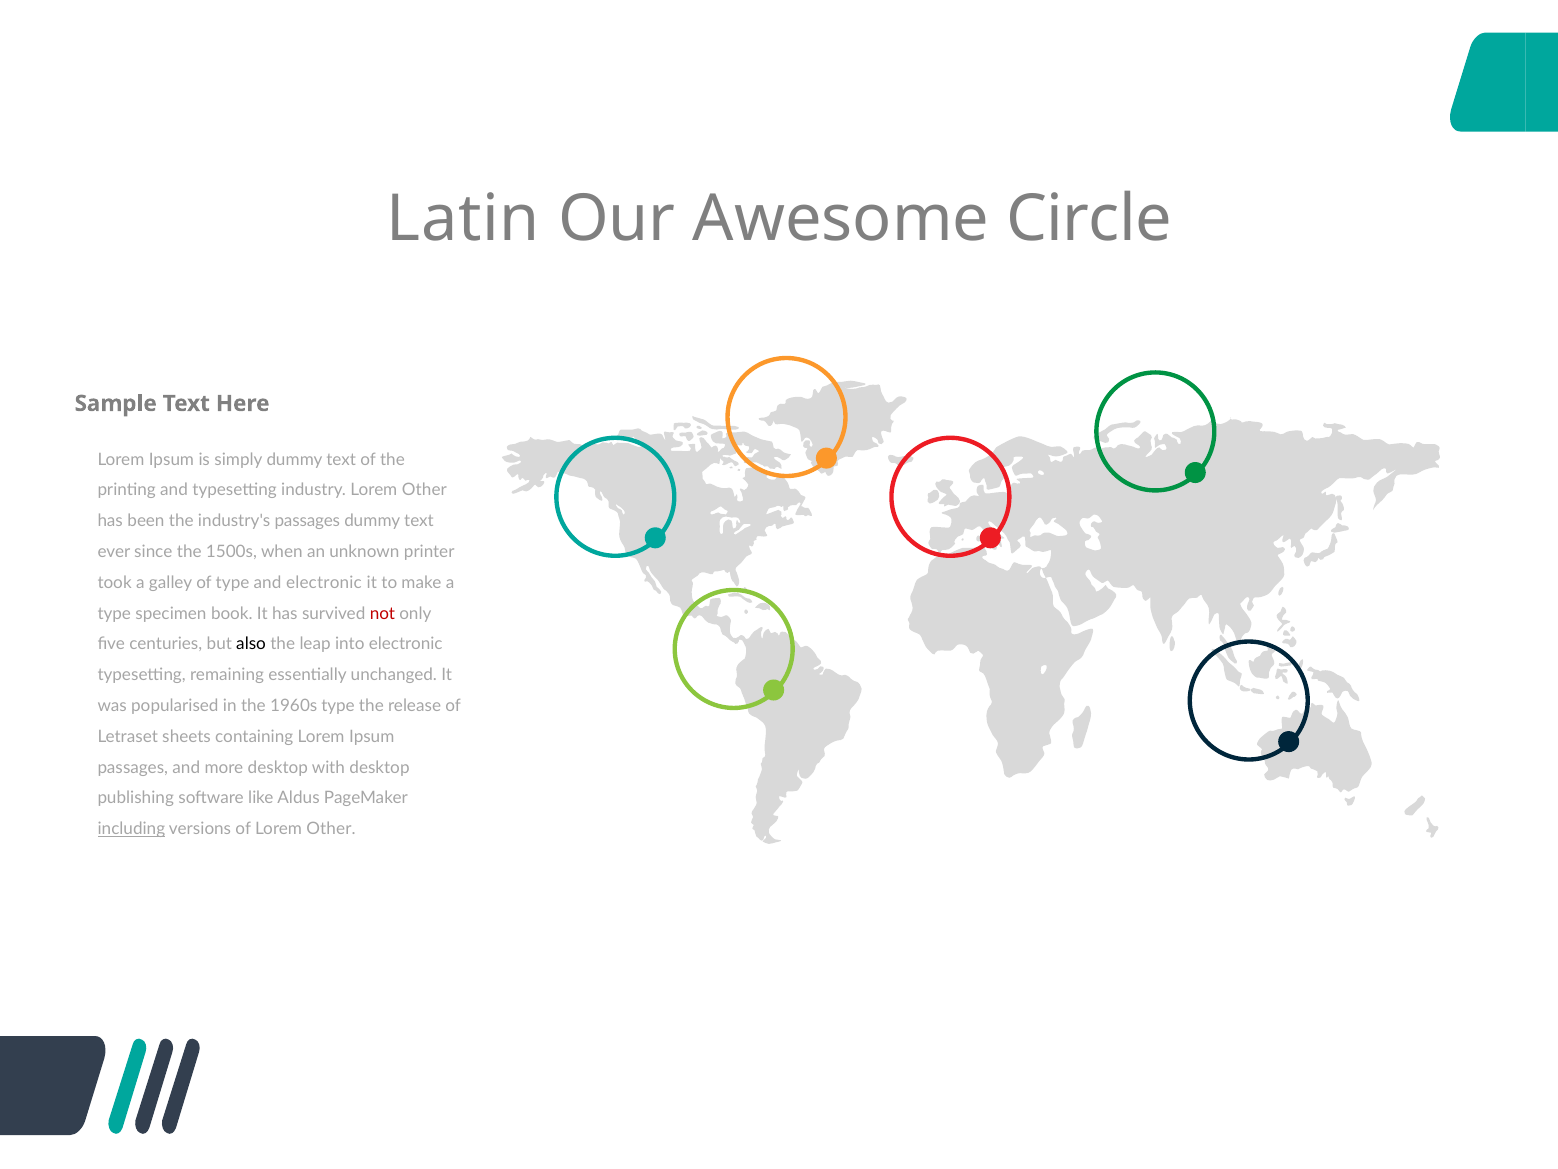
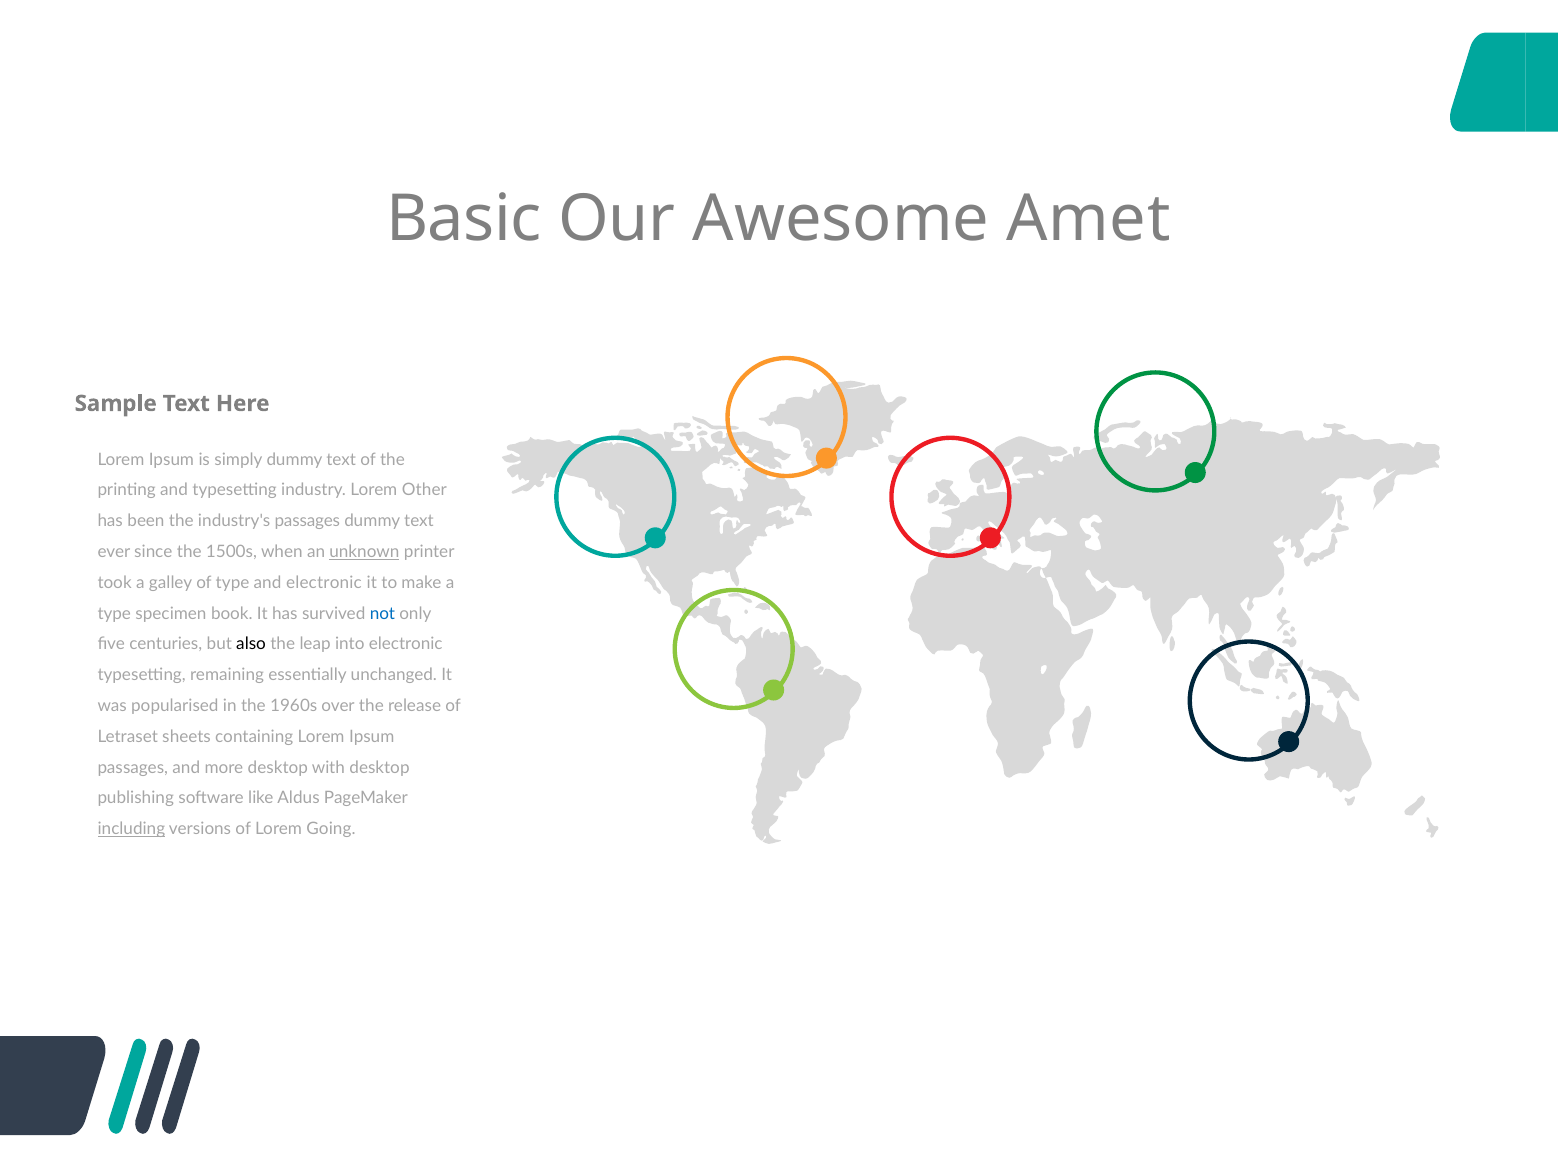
Latin: Latin -> Basic
Circle: Circle -> Amet
unknown underline: none -> present
not colour: red -> blue
1960s type: type -> over
of Lorem Other: Other -> Going
